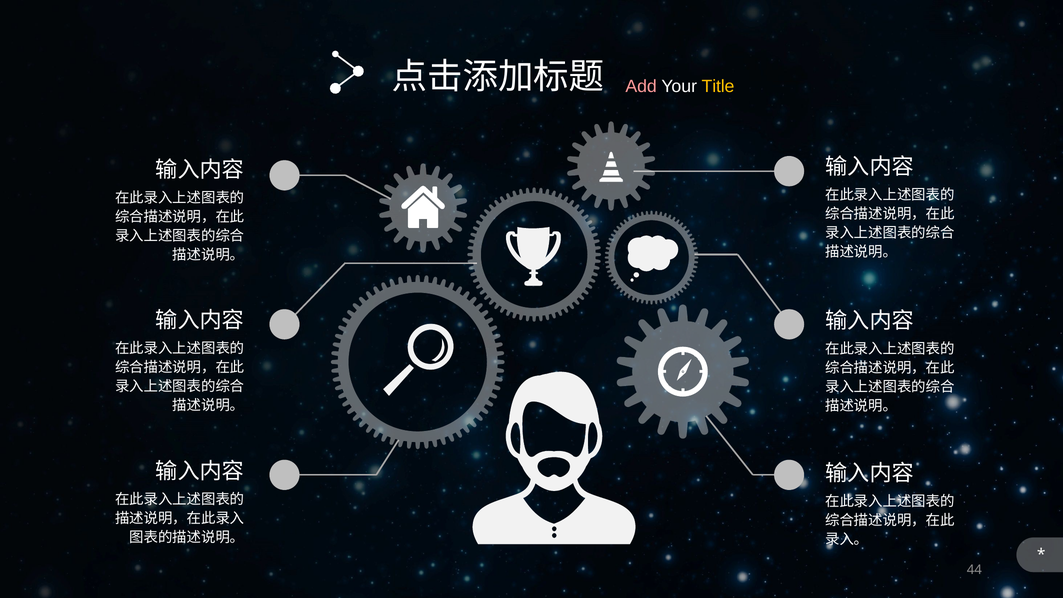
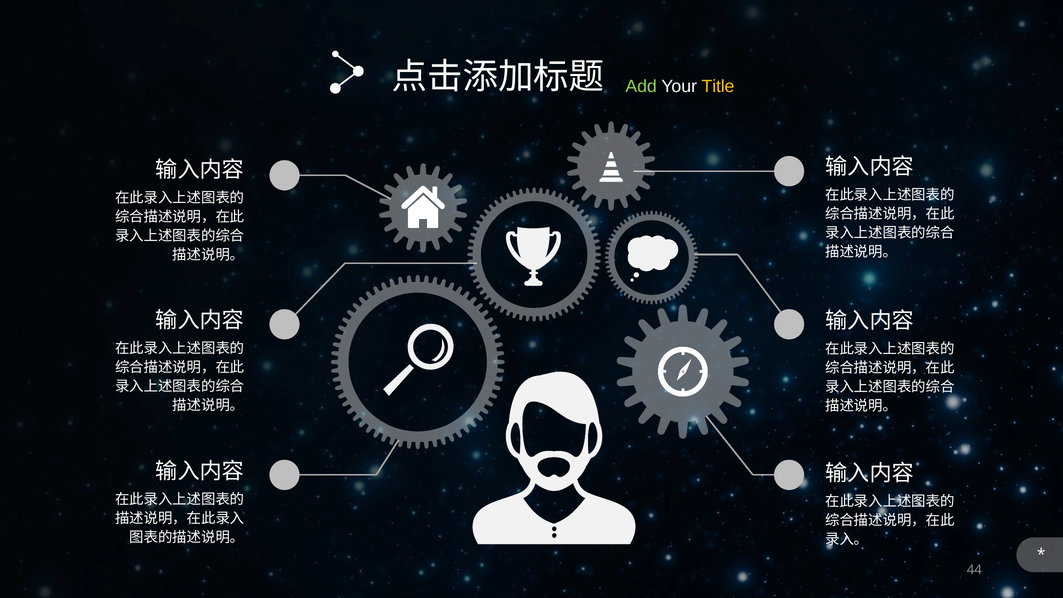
Add colour: pink -> light green
